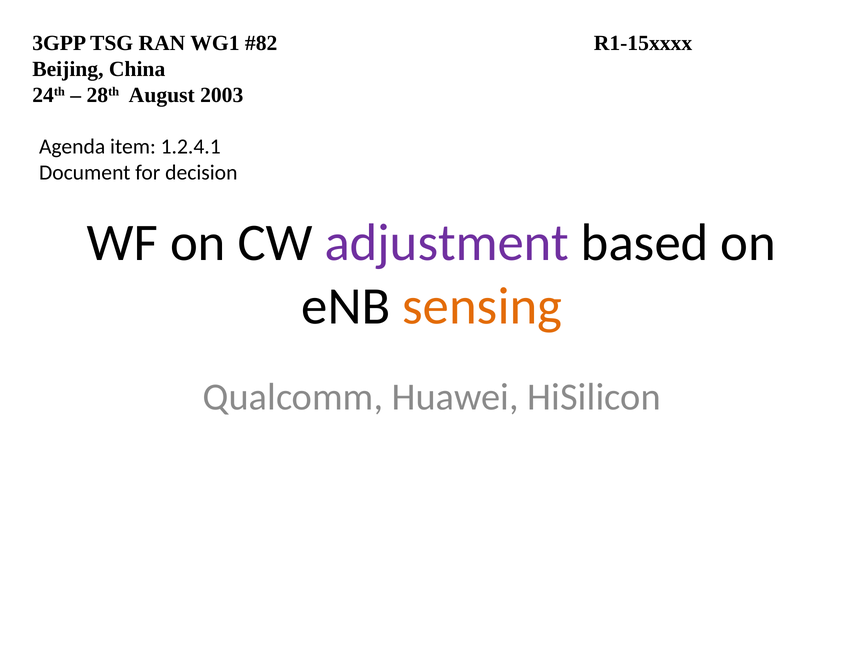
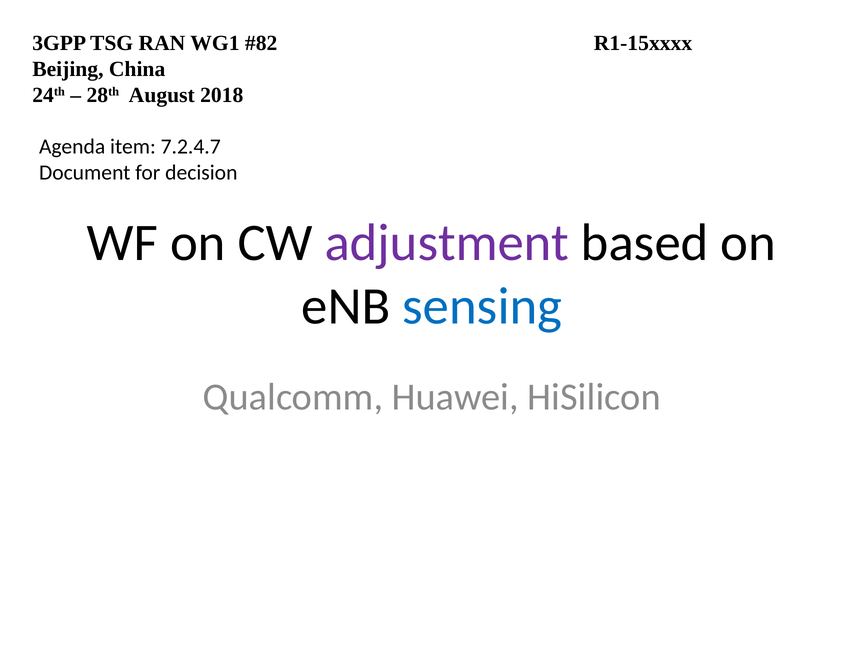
2003: 2003 -> 2018
1.2.4.1: 1.2.4.1 -> 7.2.4.7
sensing colour: orange -> blue
